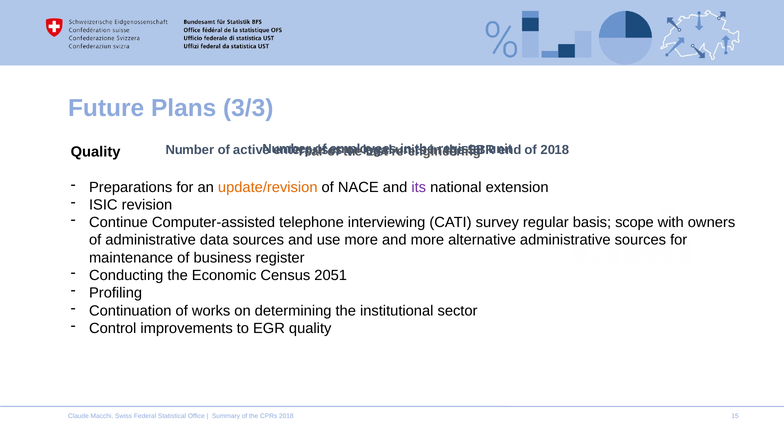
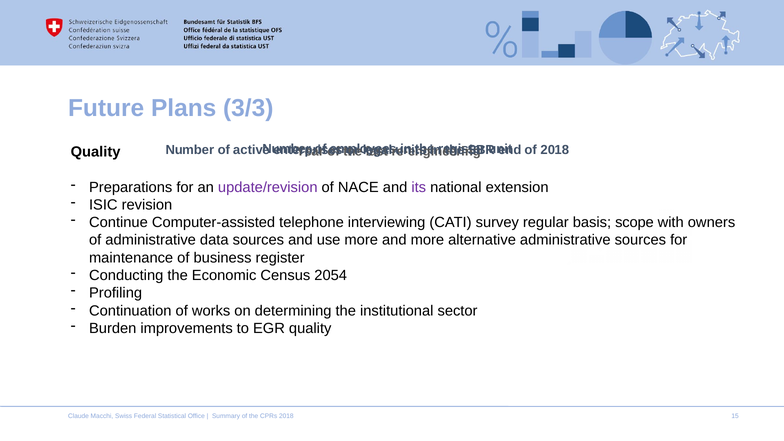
update/revision colour: orange -> purple
2051: 2051 -> 2054
Control: Control -> Burden
